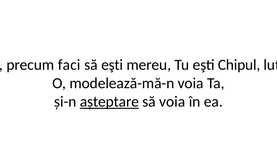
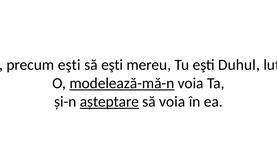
precum faci: faci -> eşti
Chipul: Chipul -> Duhul
modelează-mă-n underline: none -> present
